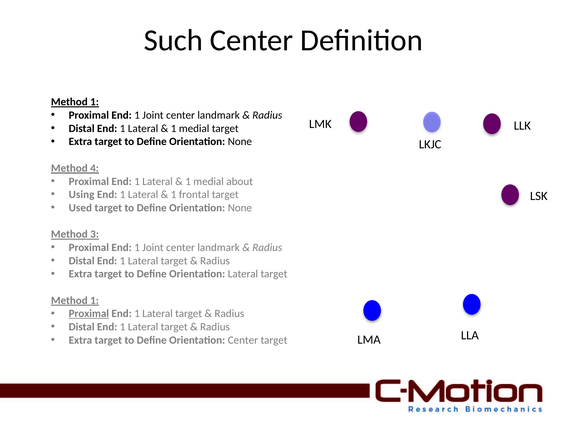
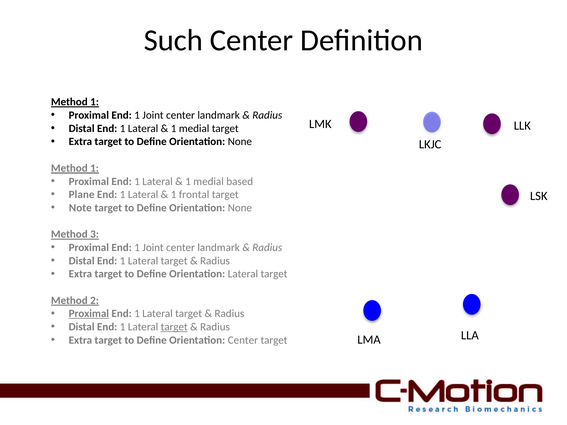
4 at (95, 168): 4 -> 1
about: about -> based
Using: Using -> Plane
Used: Used -> Note
1 at (95, 301): 1 -> 2
target at (174, 327) underline: none -> present
